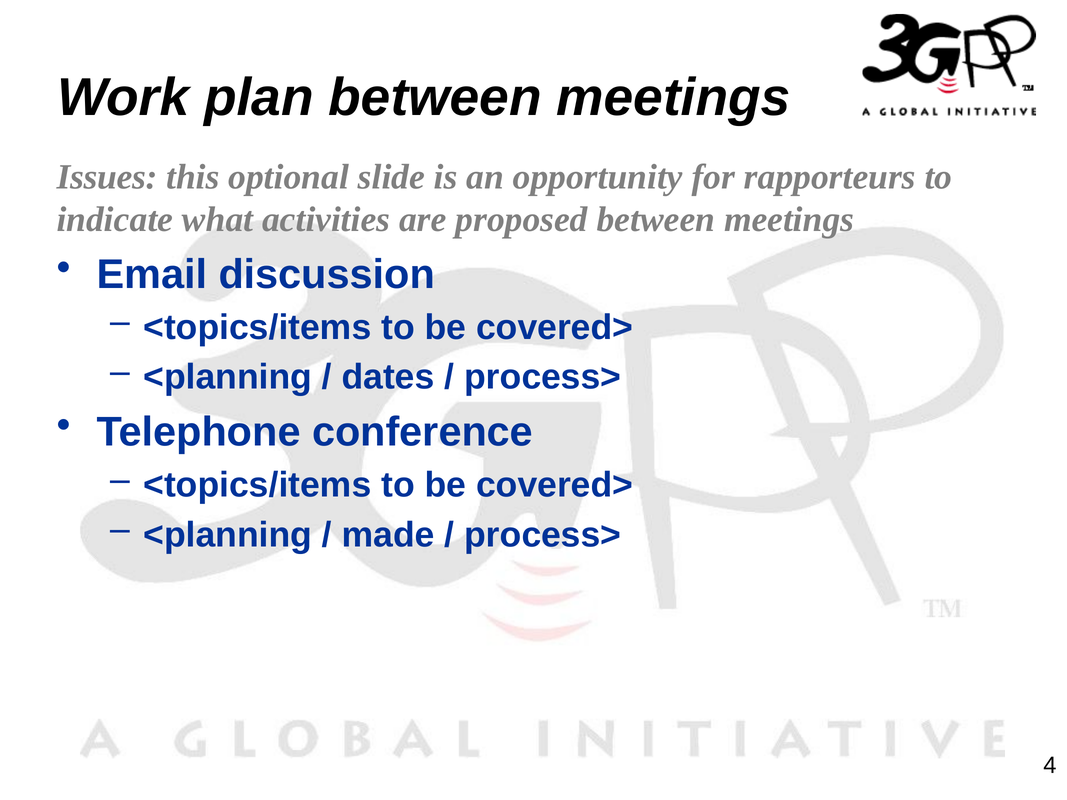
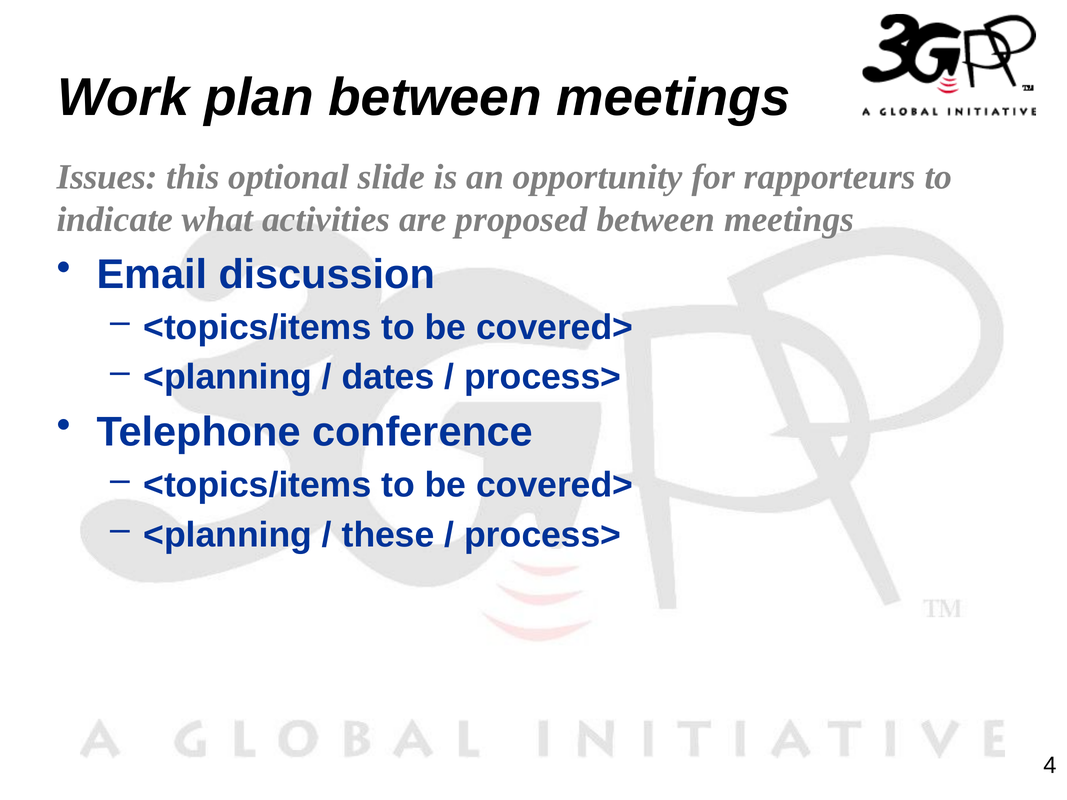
made: made -> these
